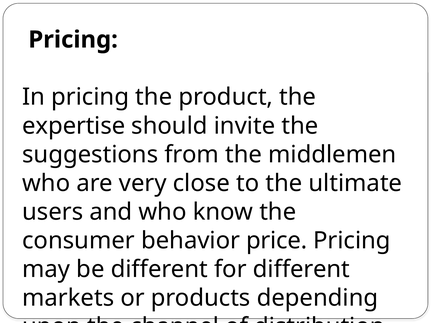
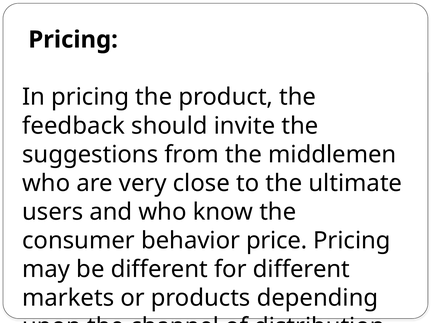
expertise: expertise -> feedback
